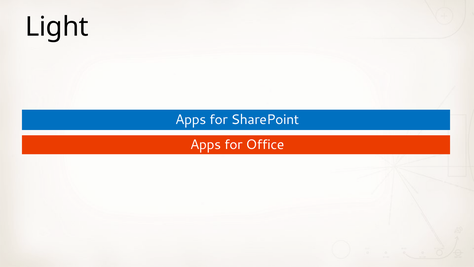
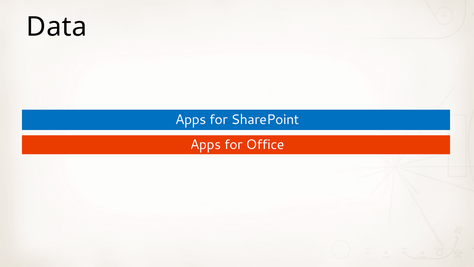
Light: Light -> Data
